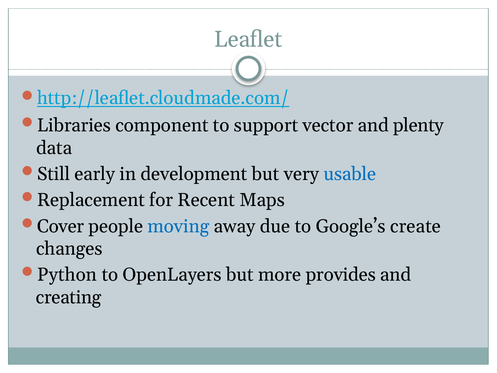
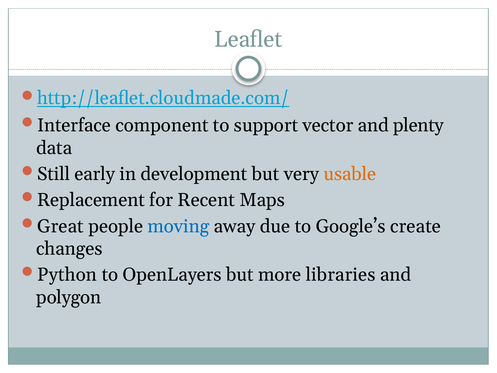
Libraries: Libraries -> Interface
usable colour: blue -> orange
Cover: Cover -> Great
provides: provides -> libraries
creating: creating -> polygon
